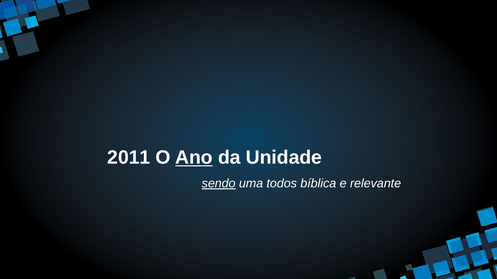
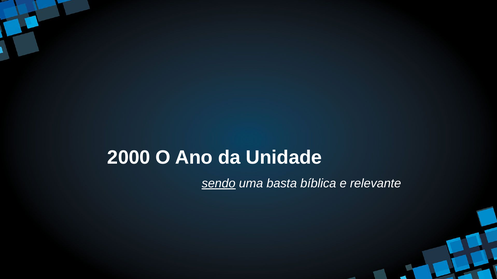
2011: 2011 -> 2000
Ano underline: present -> none
todos: todos -> basta
